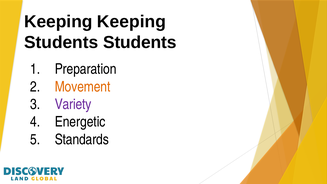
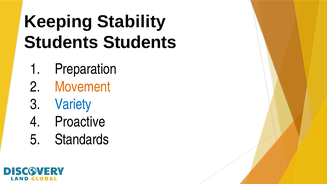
Keeping Keeping: Keeping -> Stability
Variety colour: purple -> blue
Energetic: Energetic -> Proactive
